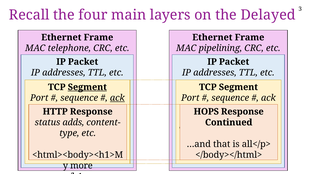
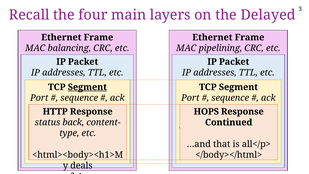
telephone: telephone -> balancing
ack at (117, 98) underline: present -> none
adds: adds -> back
more: more -> deals
